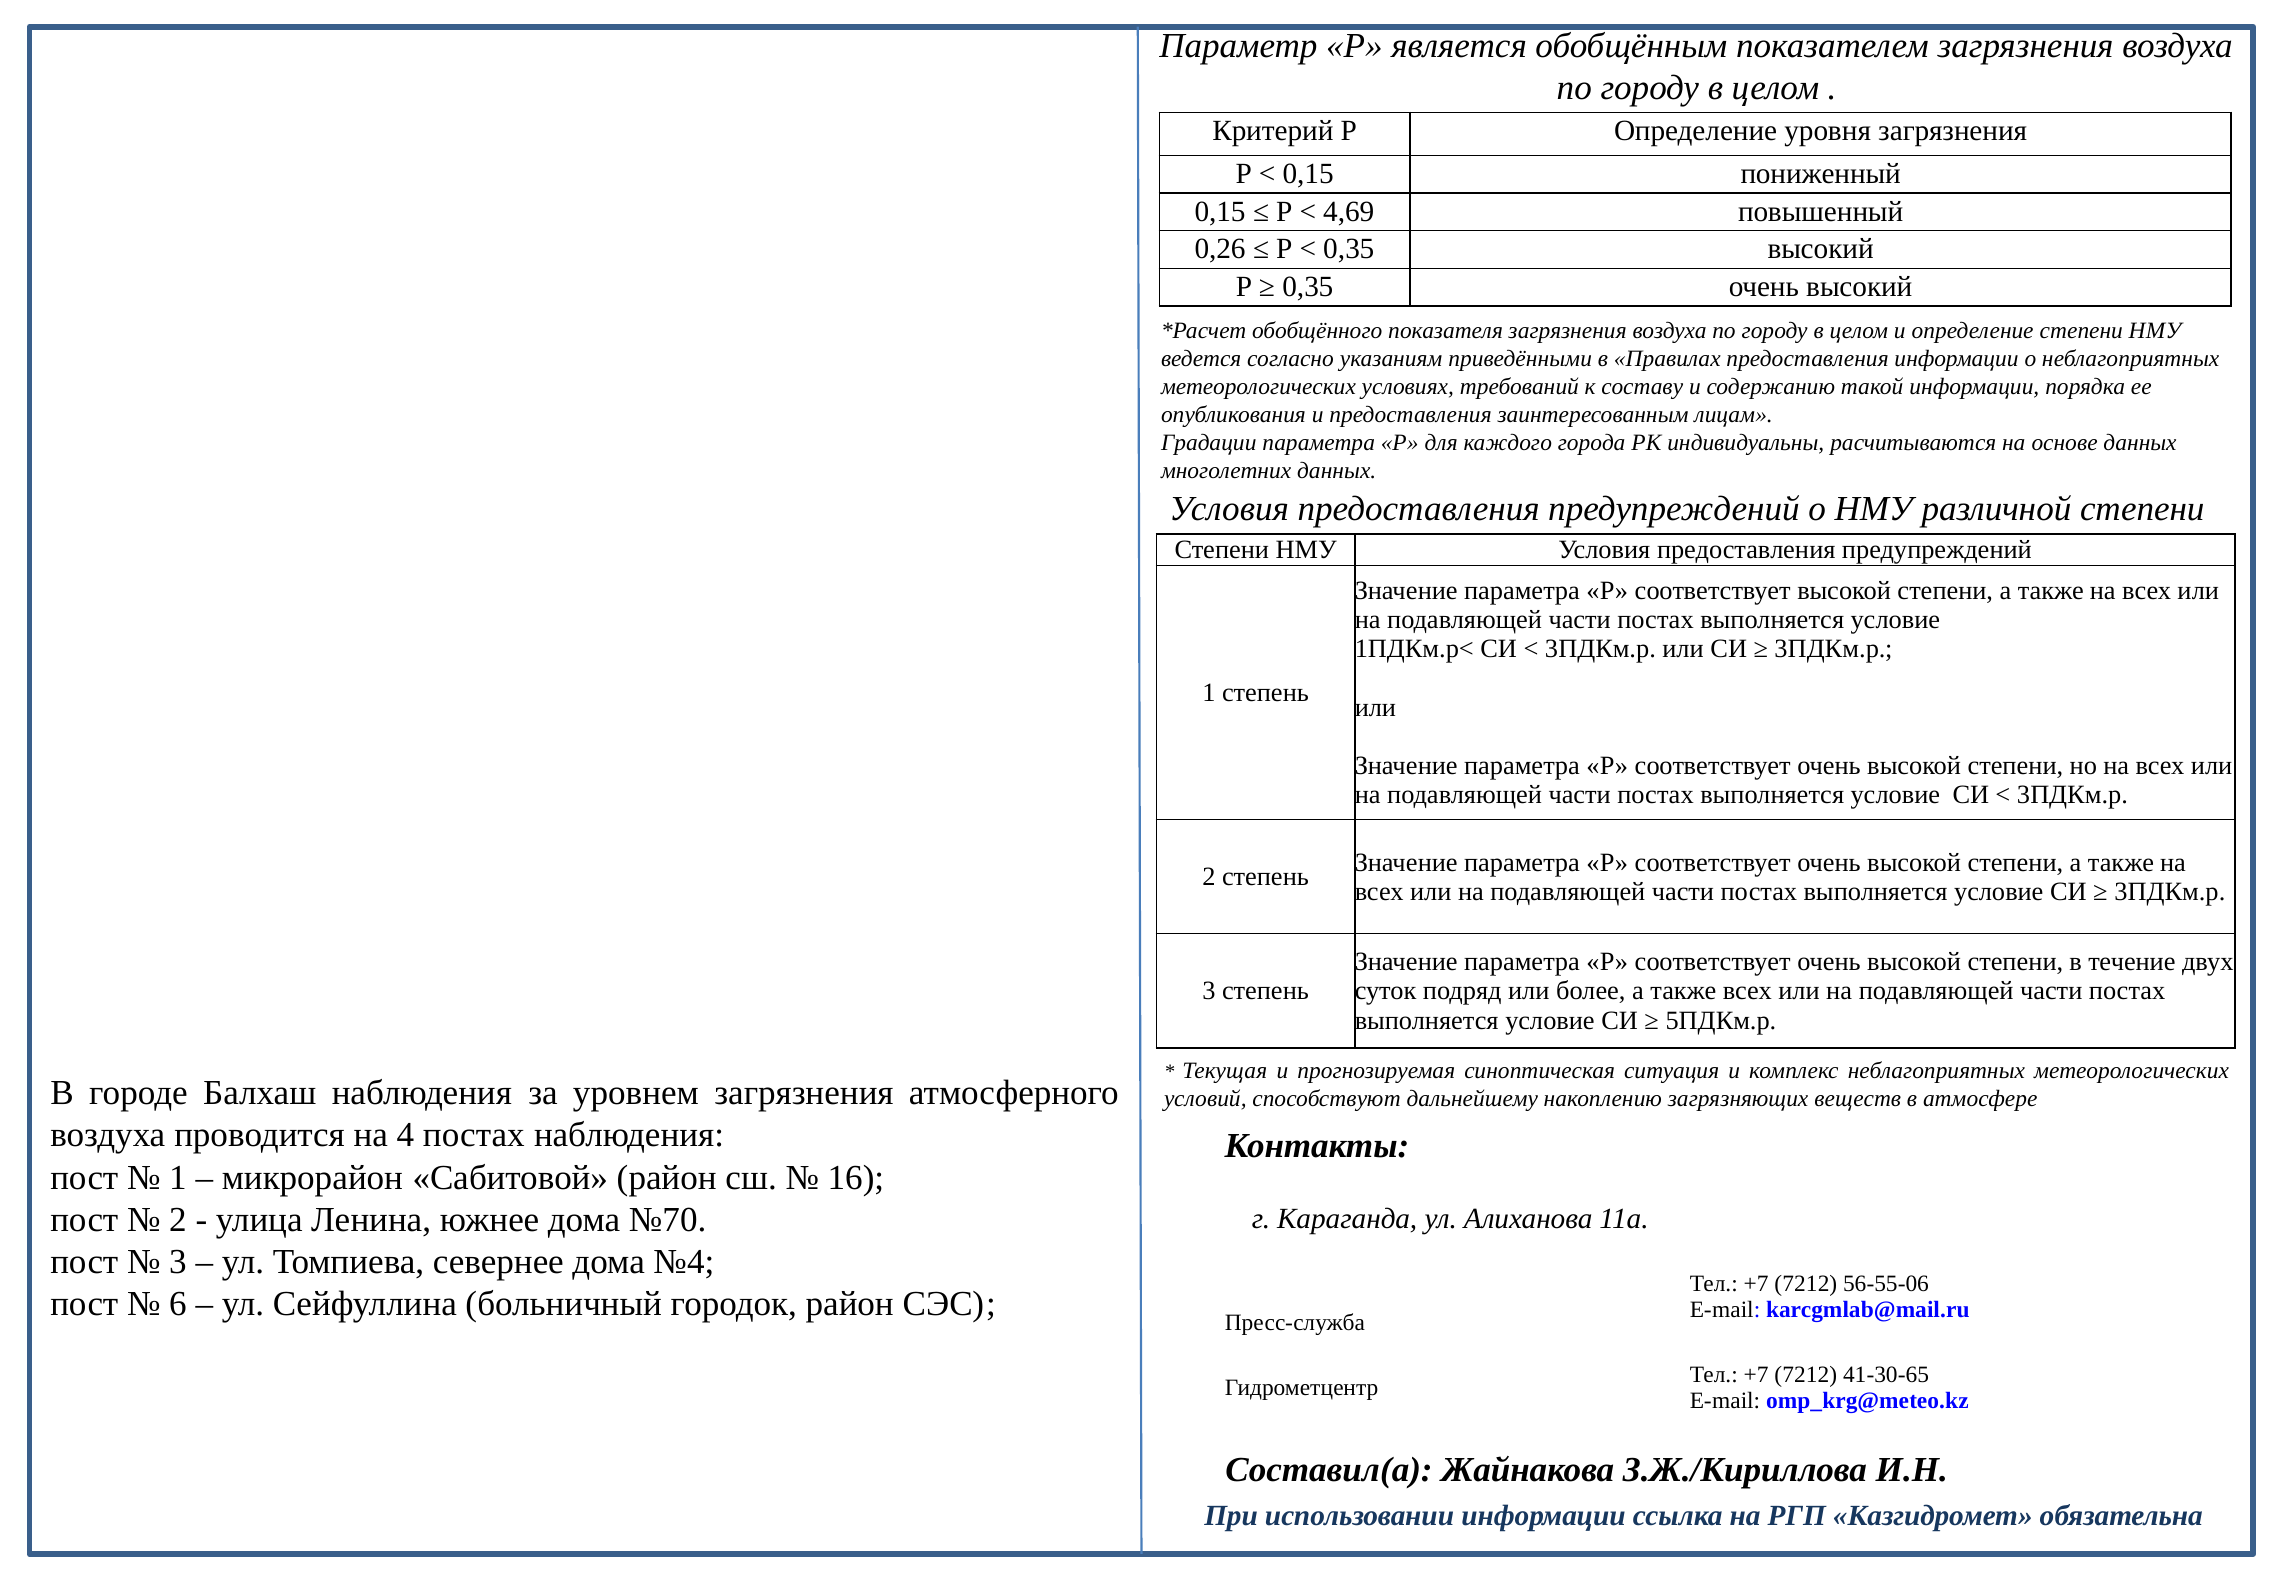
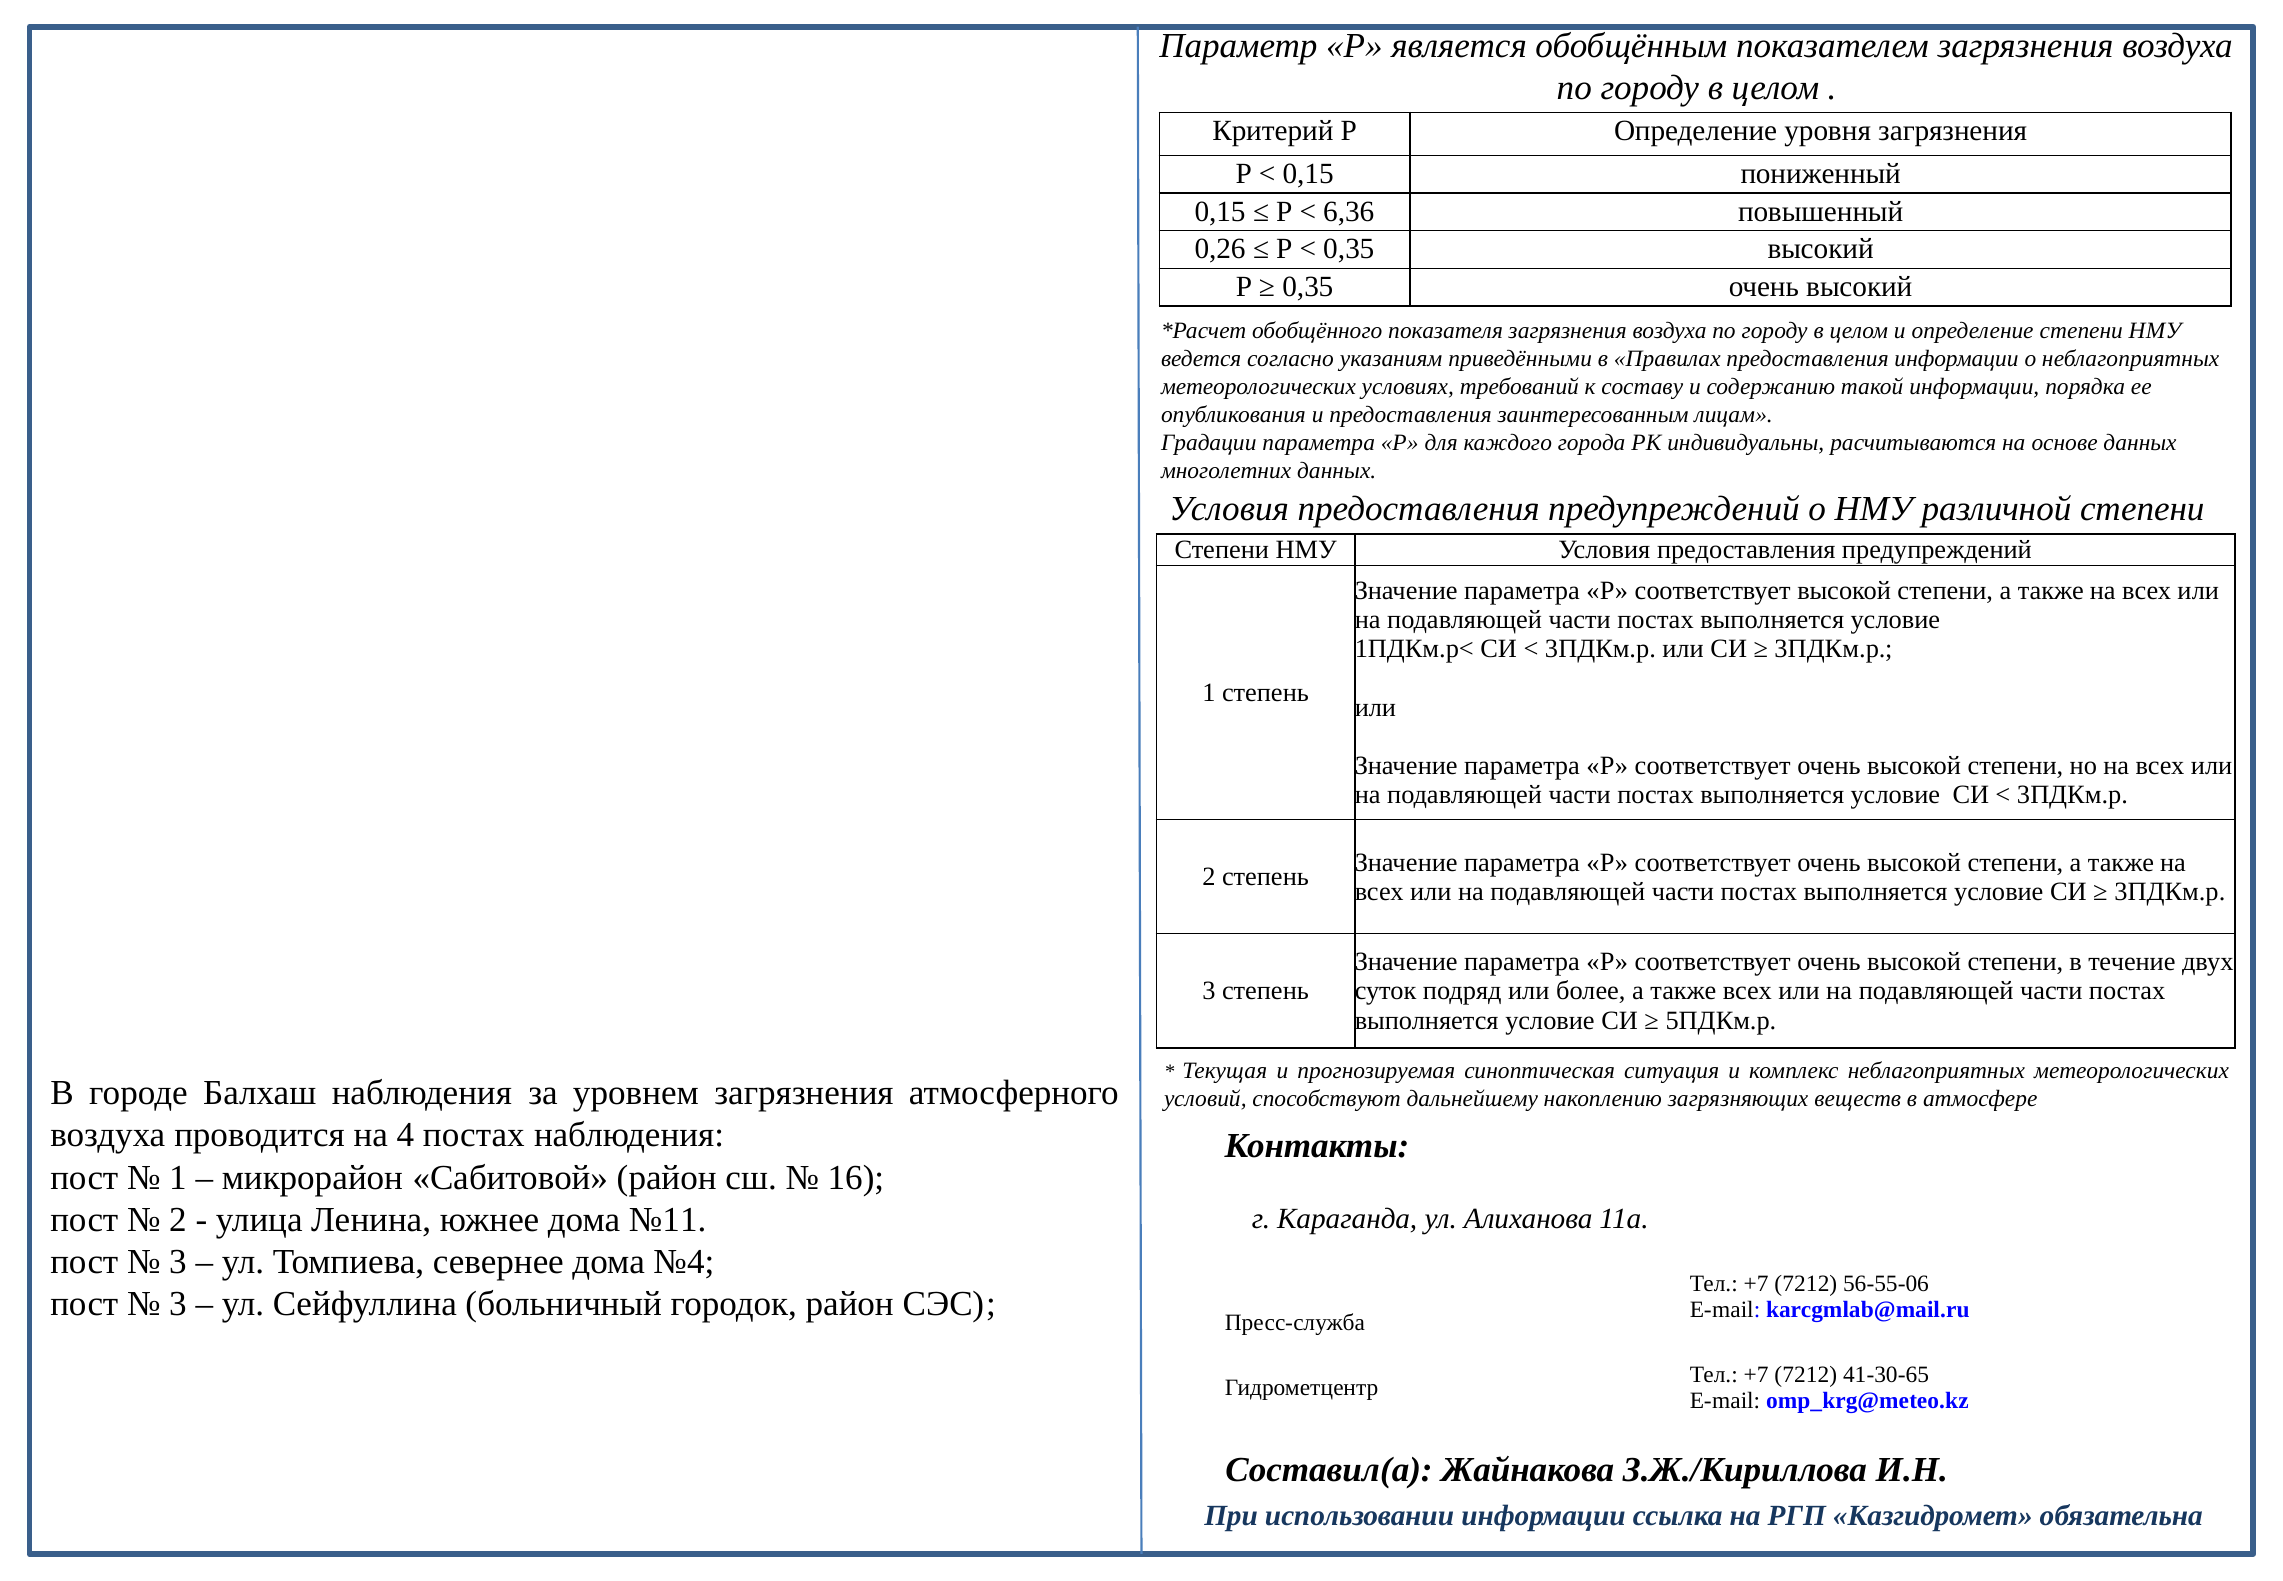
4,69: 4,69 -> 6,36
№70: №70 -> №11
6 at (178, 1304): 6 -> 3
